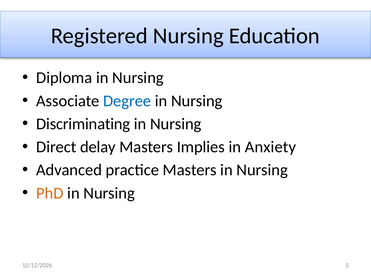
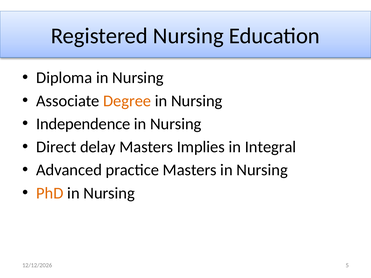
Degree colour: blue -> orange
Discriminating: Discriminating -> Independence
Anxiety: Anxiety -> Integral
